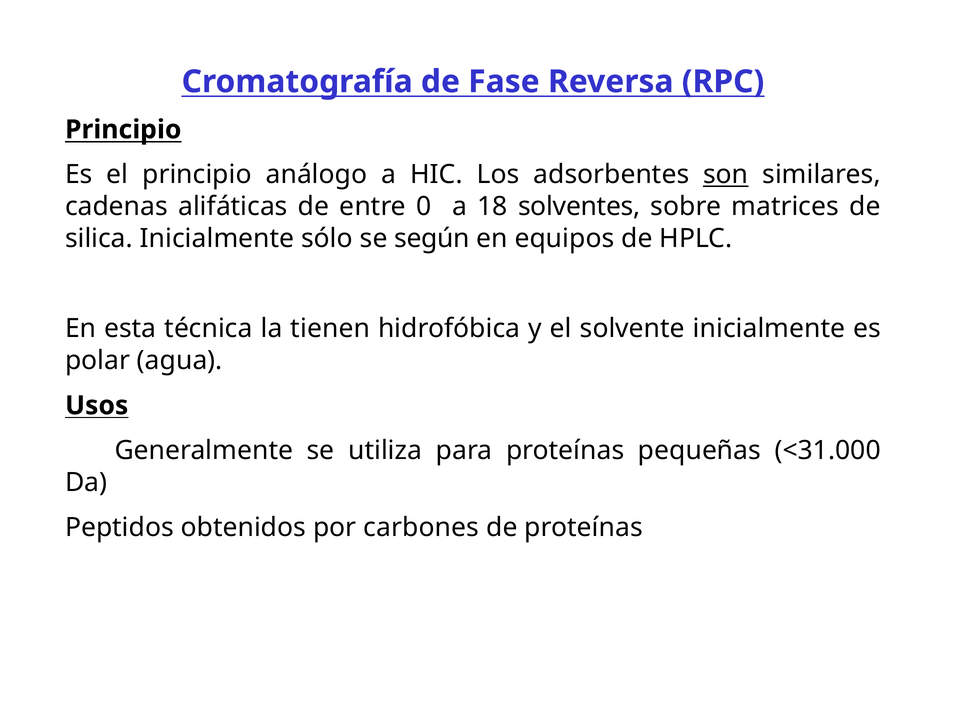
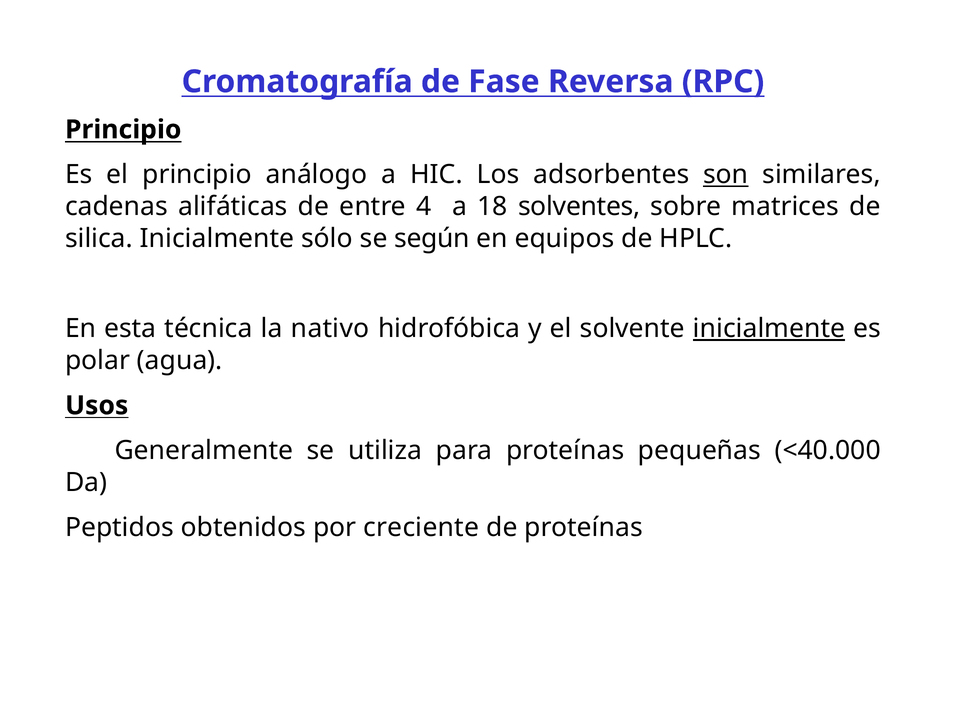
0: 0 -> 4
tienen: tienen -> nativo
inicialmente at (769, 328) underline: none -> present
<31.000: <31.000 -> <40.000
carbones: carbones -> creciente
